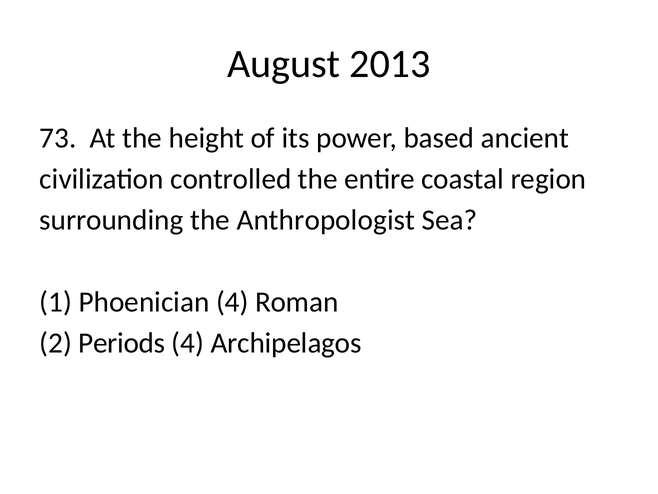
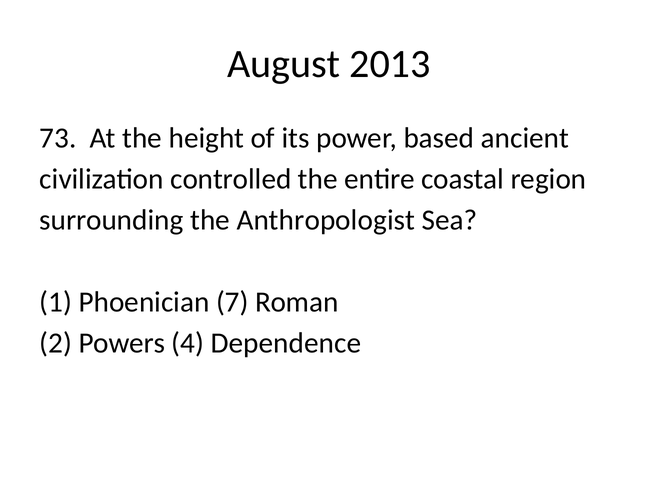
Phoenician 4: 4 -> 7
Periods: Periods -> Powers
Archipelagos: Archipelagos -> Dependence
